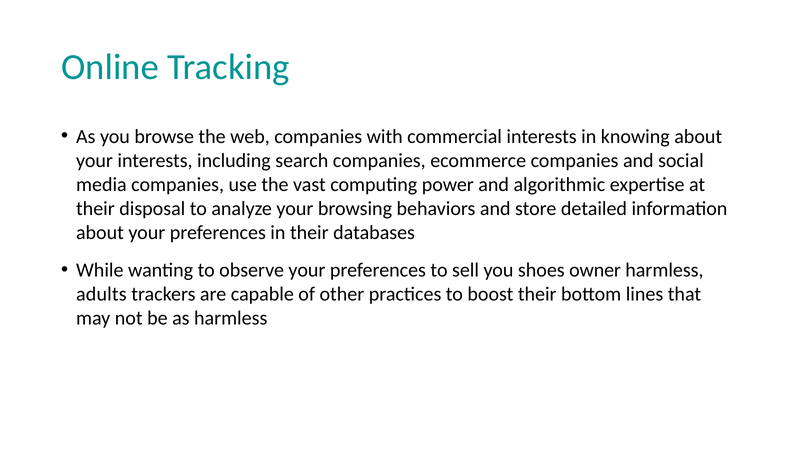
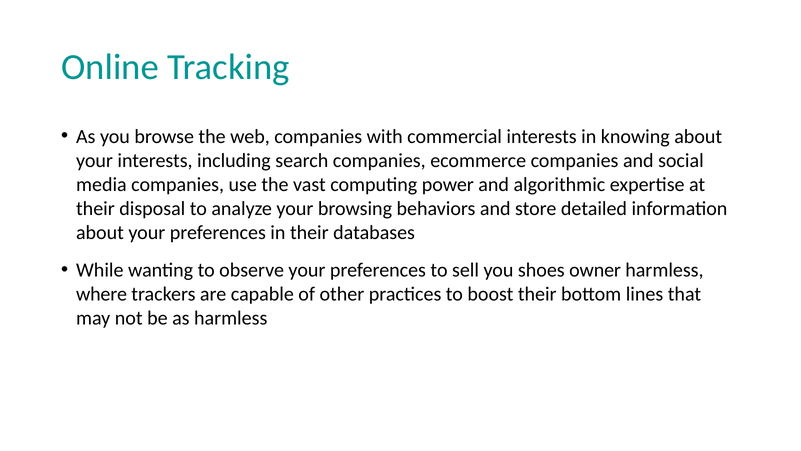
adults: adults -> where
